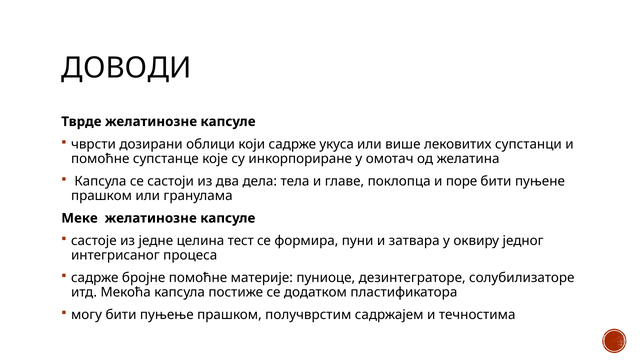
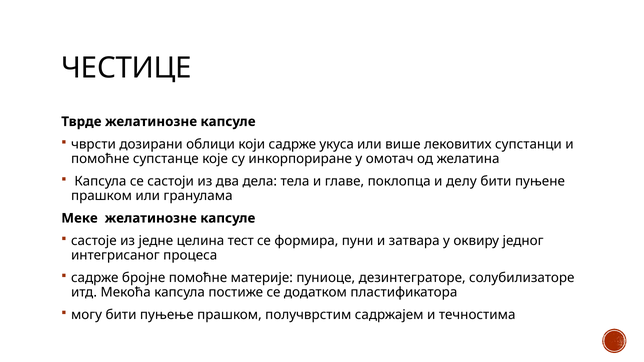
ДОВОДИ: ДОВОДИ -> ЧЕСТИЦЕ
поре: поре -> делу
